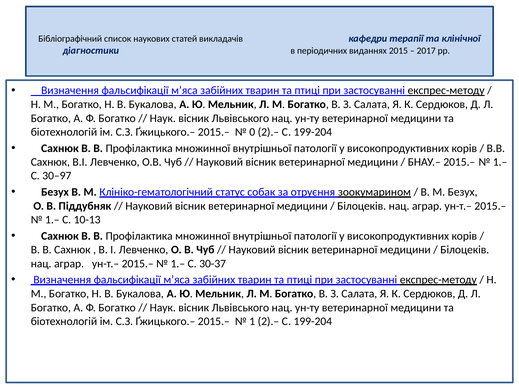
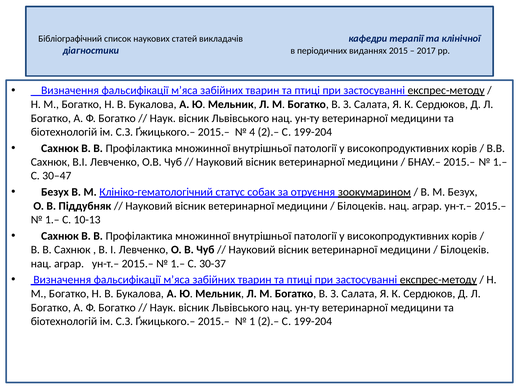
0: 0 -> 4
30–97: 30–97 -> 30–47
